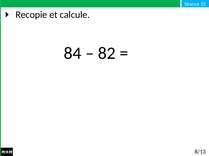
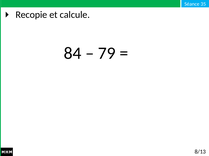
82: 82 -> 79
